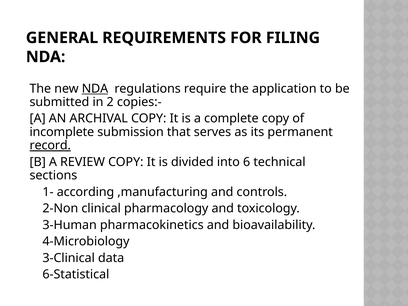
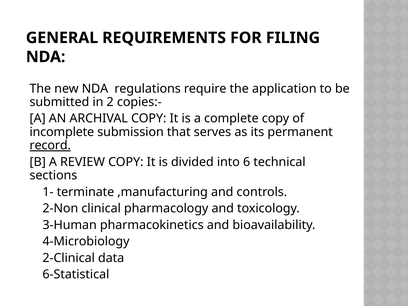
NDA at (95, 89) underline: present -> none
according: according -> terminate
3-Clinical: 3-Clinical -> 2-Clinical
